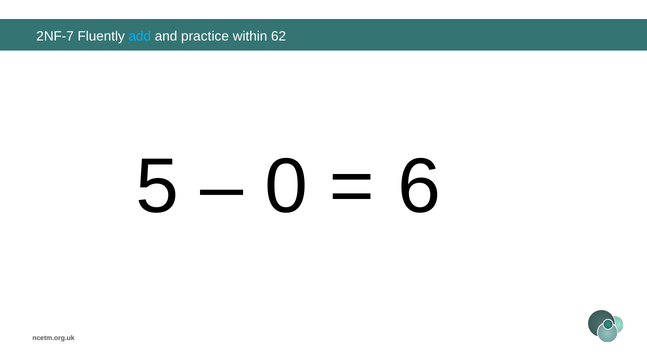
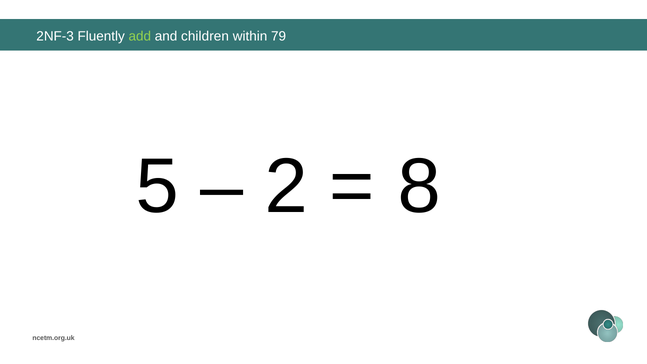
2NF-7: 2NF-7 -> 2NF-3
add colour: light blue -> light green
practice: practice -> children
62: 62 -> 79
0: 0 -> 2
6: 6 -> 8
